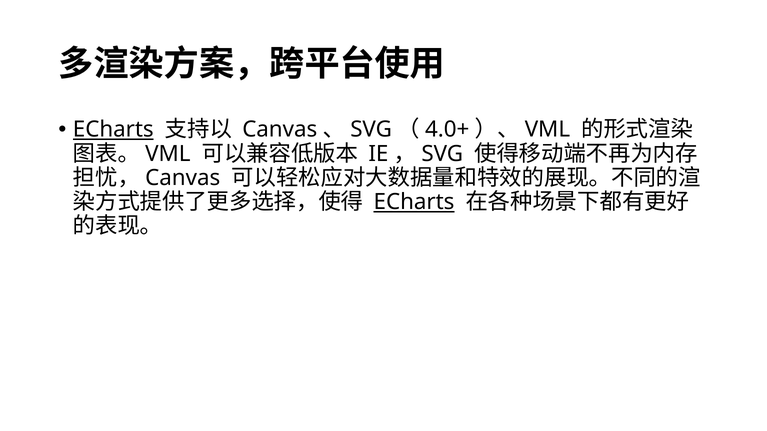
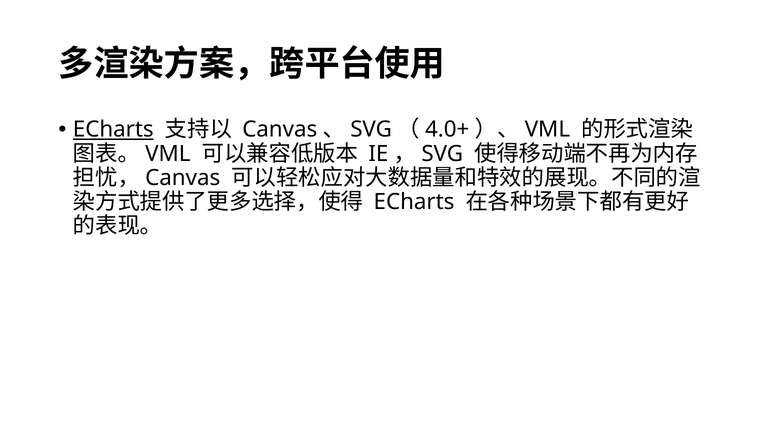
ECharts at (414, 202) underline: present -> none
